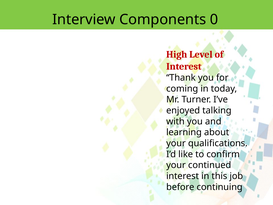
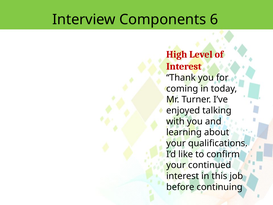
0: 0 -> 6
